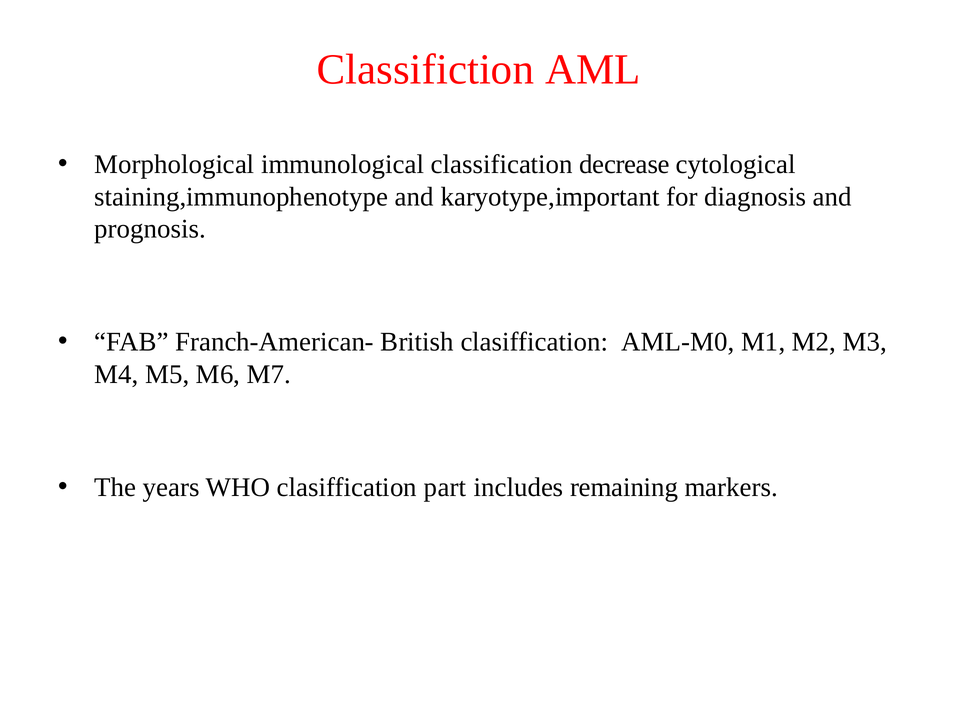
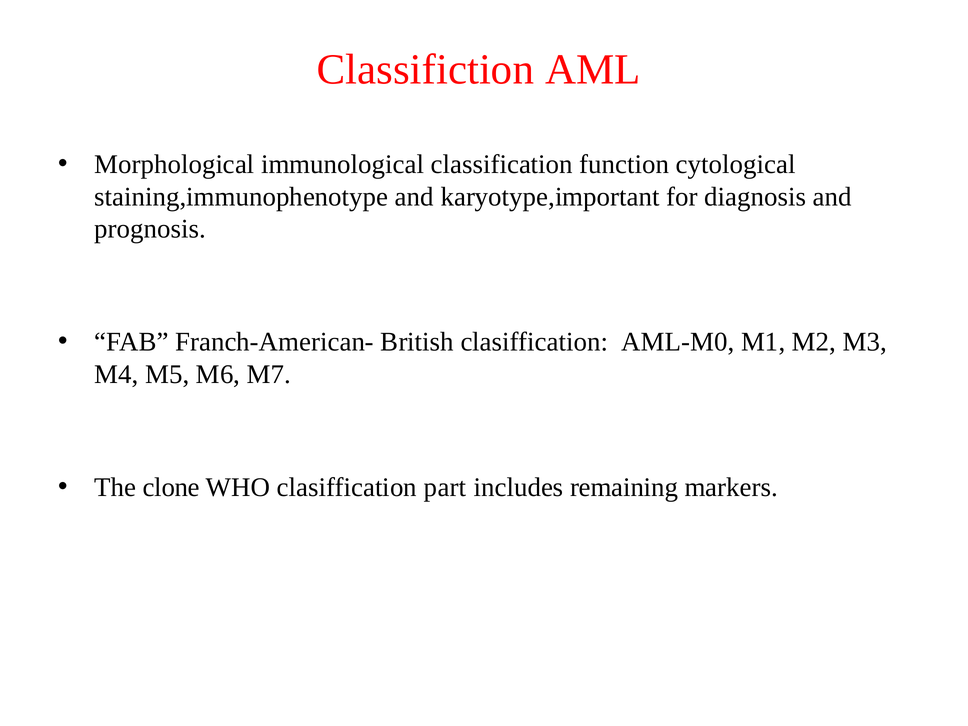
decrease: decrease -> function
years: years -> clone
